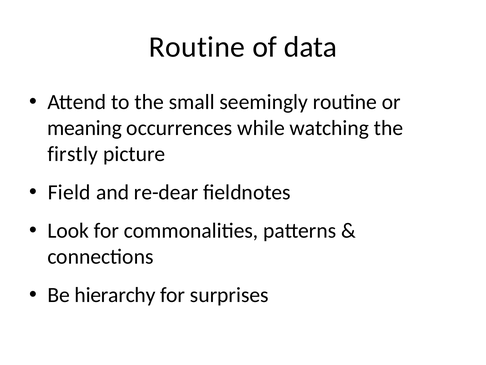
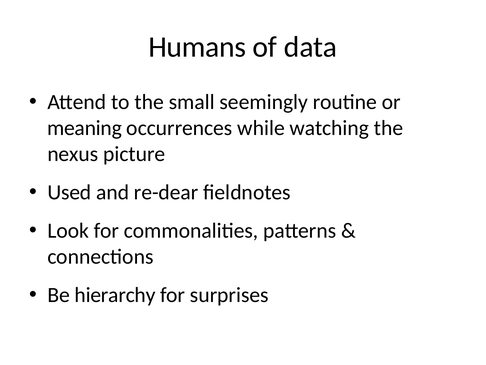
Routine at (197, 47): Routine -> Humans
firstly: firstly -> nexus
Field: Field -> Used
